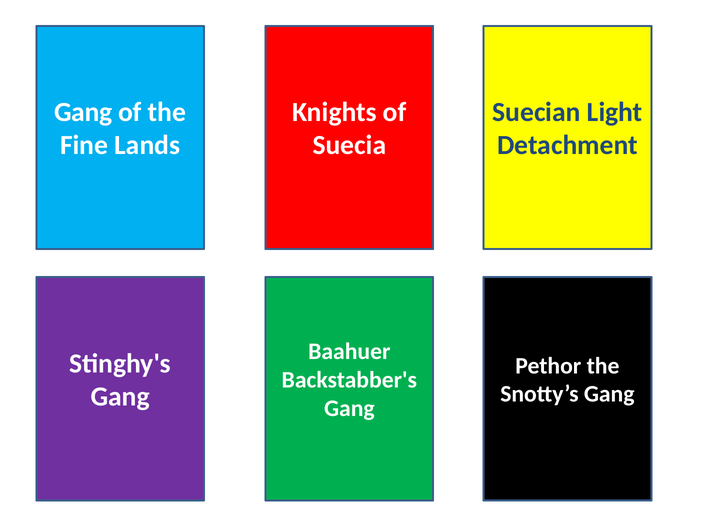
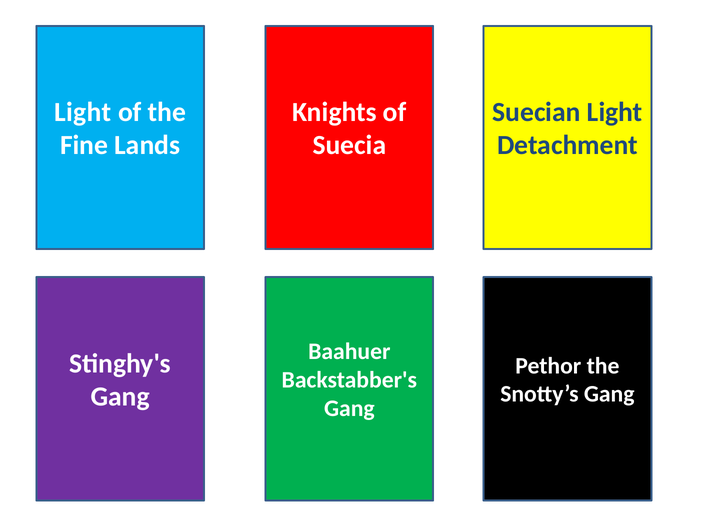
Gang at (83, 112): Gang -> Light
